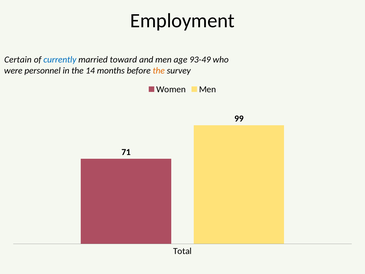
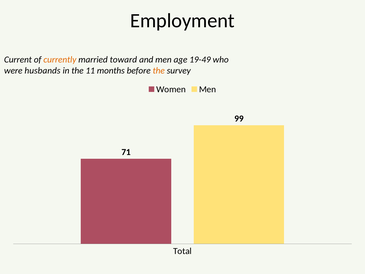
Certain: Certain -> Current
currently colour: blue -> orange
93-49: 93-49 -> 19-49
personnel: personnel -> husbands
14: 14 -> 11
